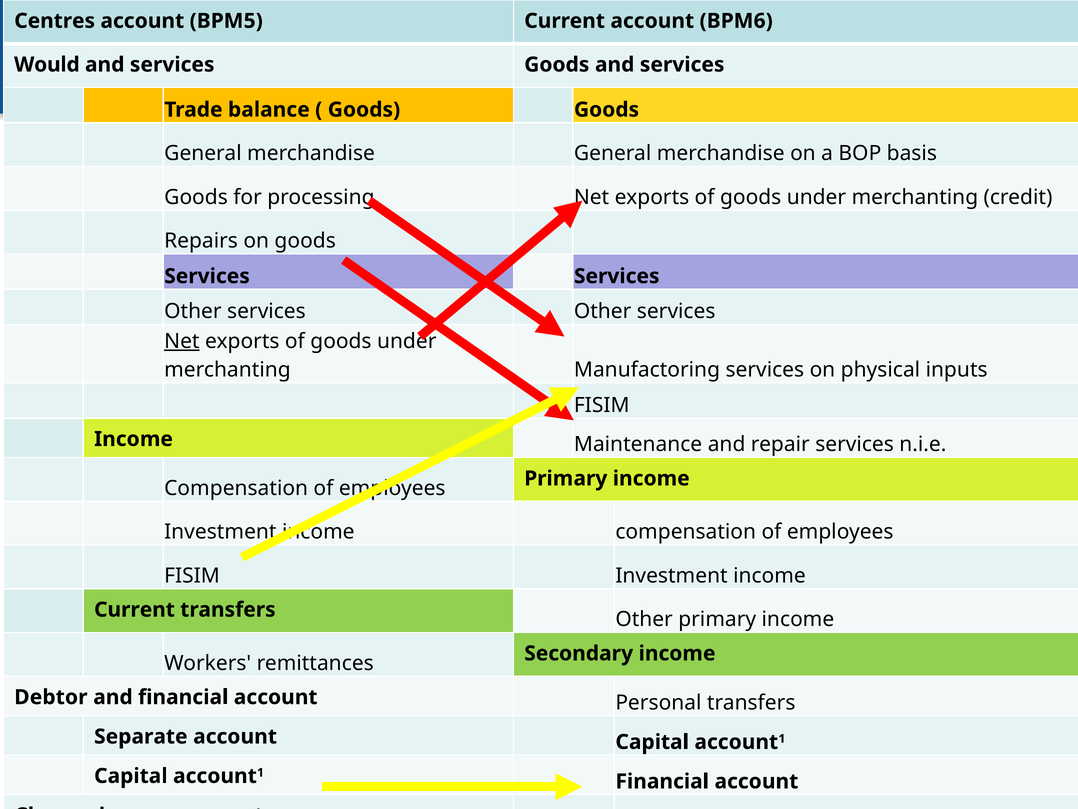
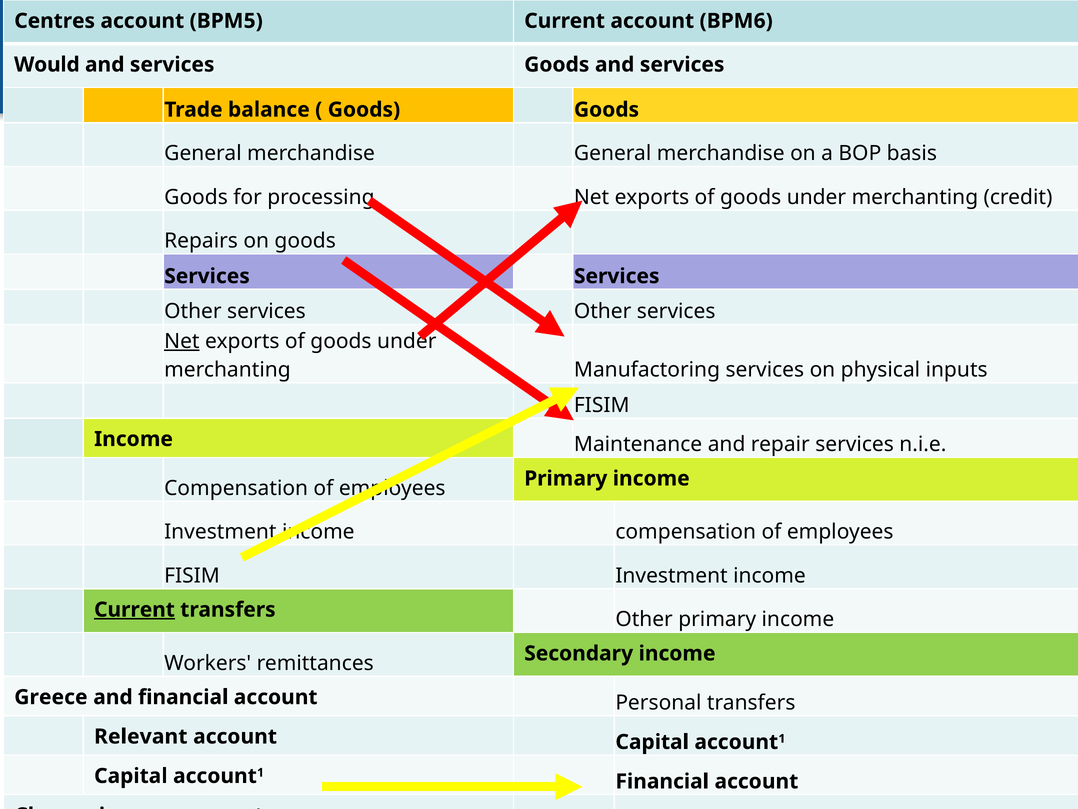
Current at (134, 609) underline: none -> present
Debtor: Debtor -> Greece
Separate: Separate -> Relevant
